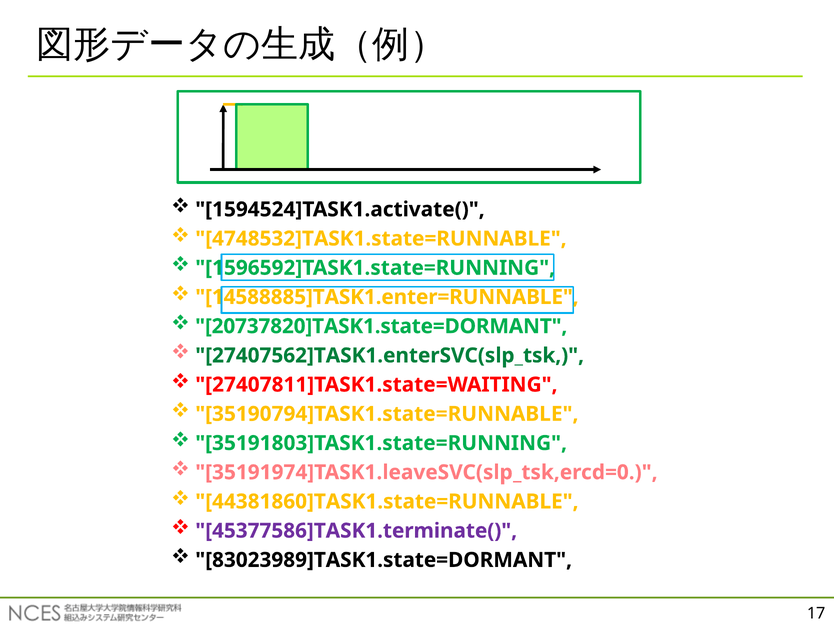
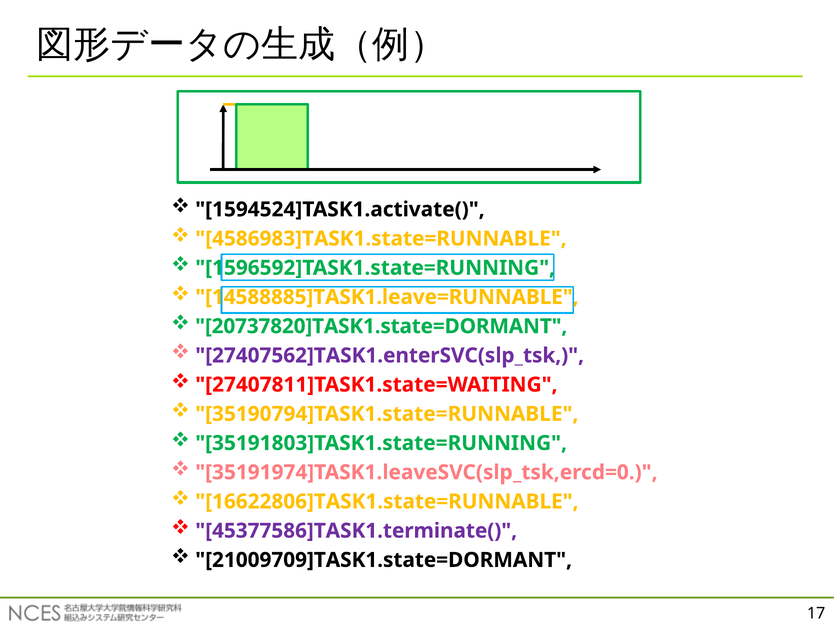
4748532]TASK1.state=RUNNABLE: 4748532]TASK1.state=RUNNABLE -> 4586983]TASK1.state=RUNNABLE
14588885]TASK1.enter=RUNNABLE: 14588885]TASK1.enter=RUNNABLE -> 14588885]TASK1.leave=RUNNABLE
27407562]TASK1.enterSVC(slp_tsk colour: green -> purple
44381860]TASK1.state=RUNNABLE: 44381860]TASK1.state=RUNNABLE -> 16622806]TASK1.state=RUNNABLE
83023989]TASK1.state=DORMANT: 83023989]TASK1.state=DORMANT -> 21009709]TASK1.state=DORMANT
